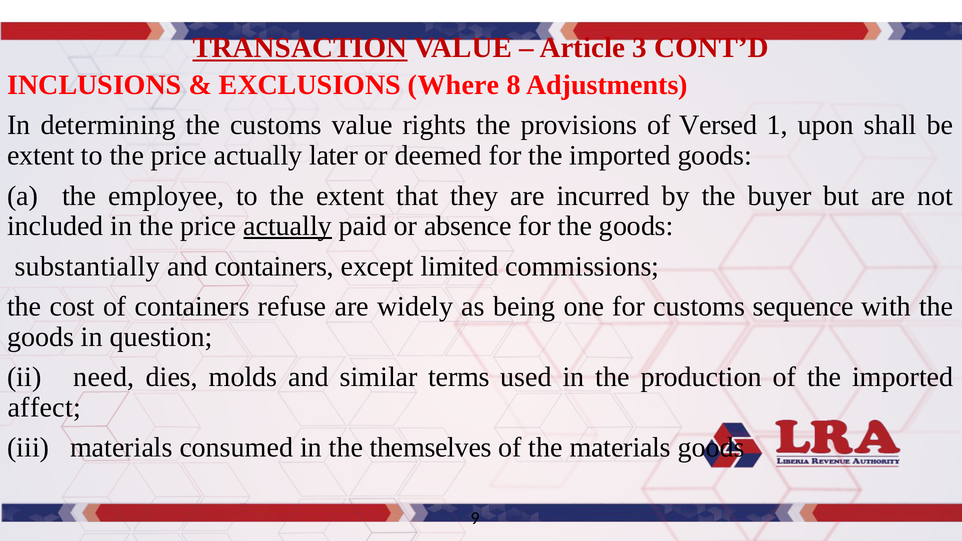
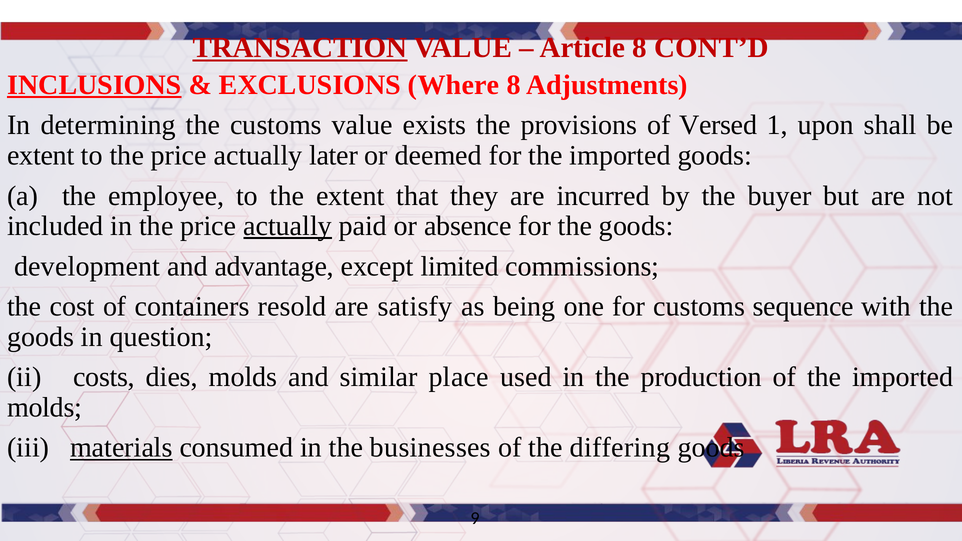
Article 3: 3 -> 8
INCLUSIONS underline: none -> present
rights: rights -> exists
substantially: substantially -> development
and containers: containers -> advantage
refuse: refuse -> resold
widely: widely -> satisfy
need: need -> costs
terms: terms -> place
affect at (44, 407): affect -> molds
materials at (121, 448) underline: none -> present
themselves: themselves -> businesses
the materials: materials -> differing
